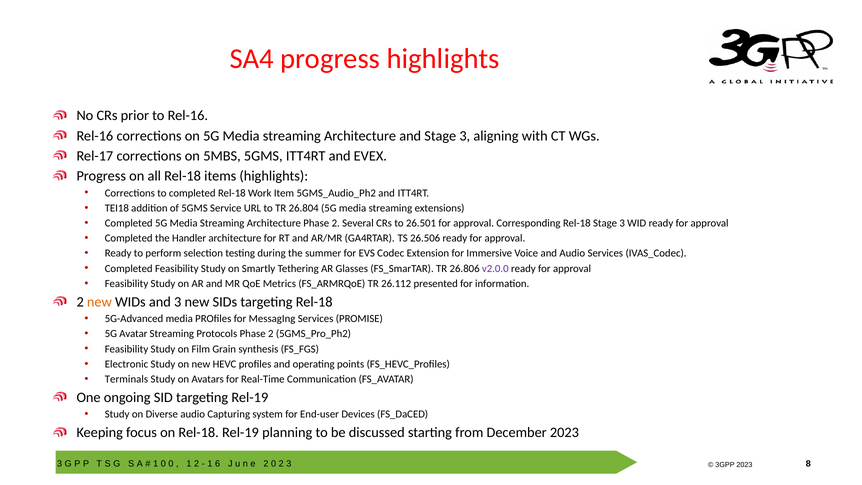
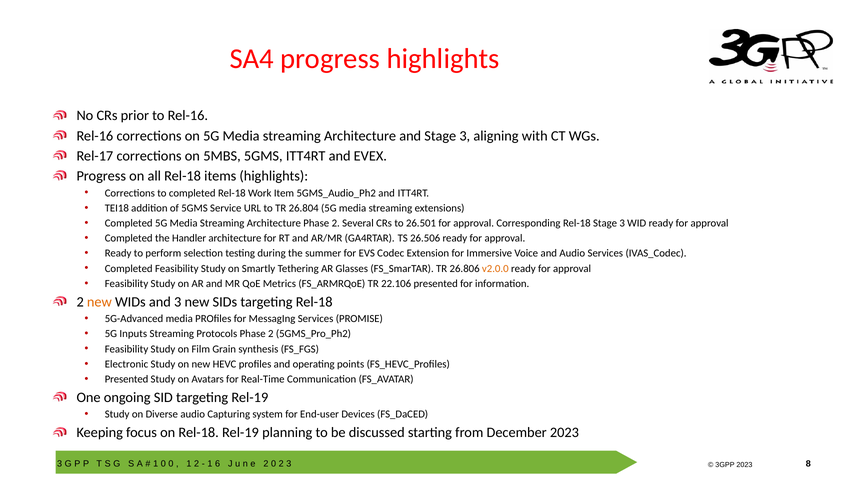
v2.0.0 colour: purple -> orange
26.112: 26.112 -> 22.106
Avatar: Avatar -> Inputs
Terminals at (126, 379): Terminals -> Presented
